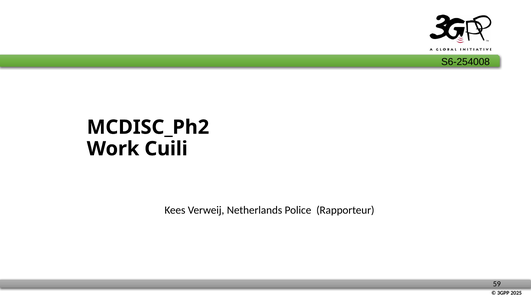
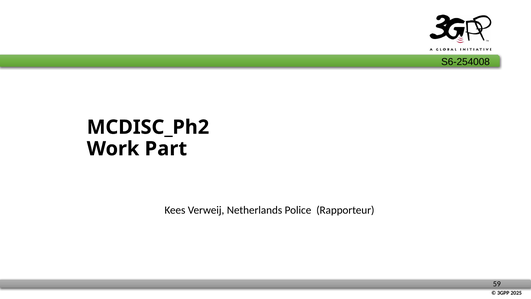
Cuili: Cuili -> Part
